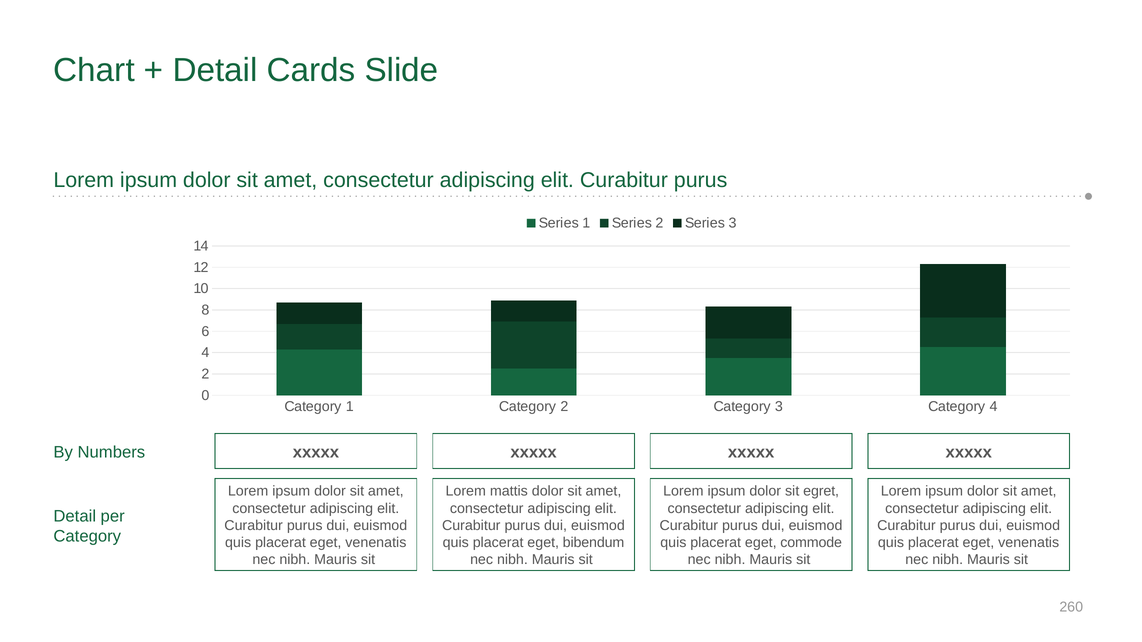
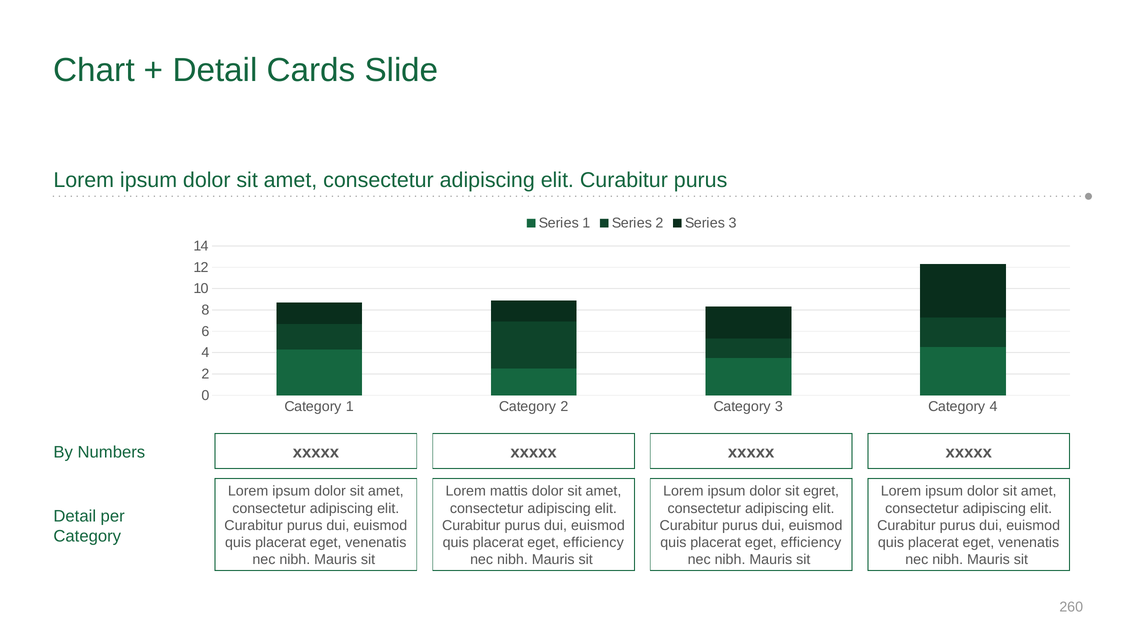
bibendum at (594, 543): bibendum -> efficiency
commode at (811, 543): commode -> efficiency
